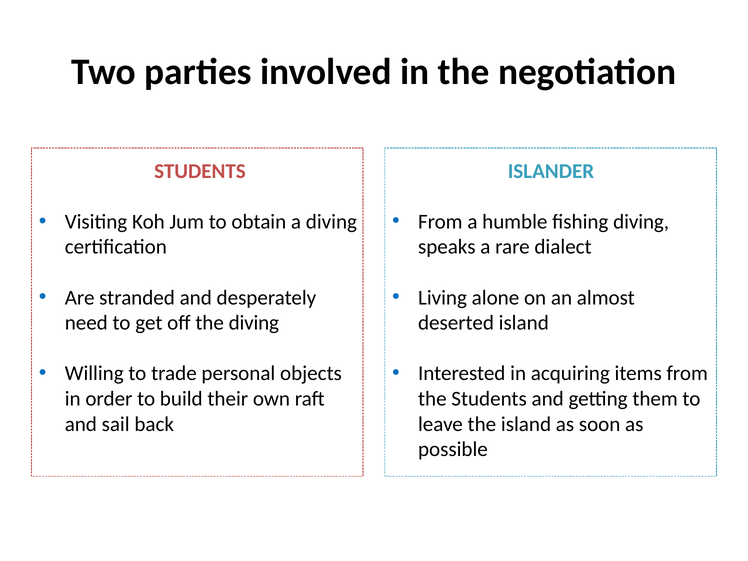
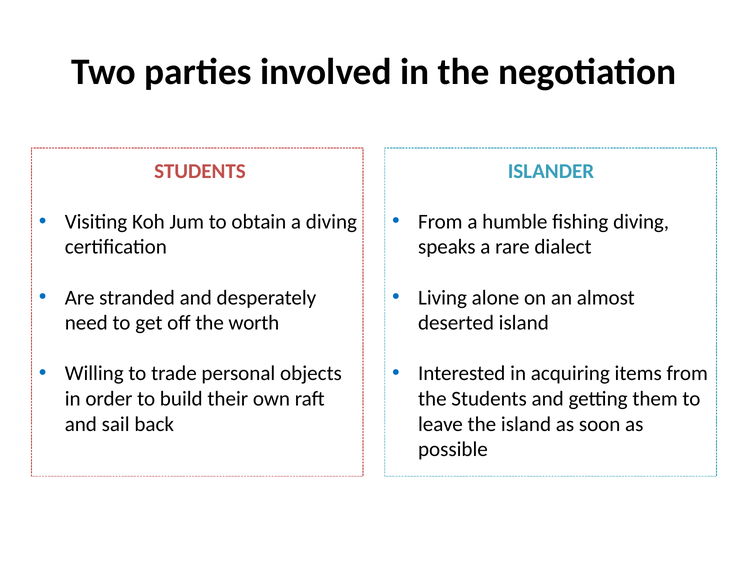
the diving: diving -> worth
